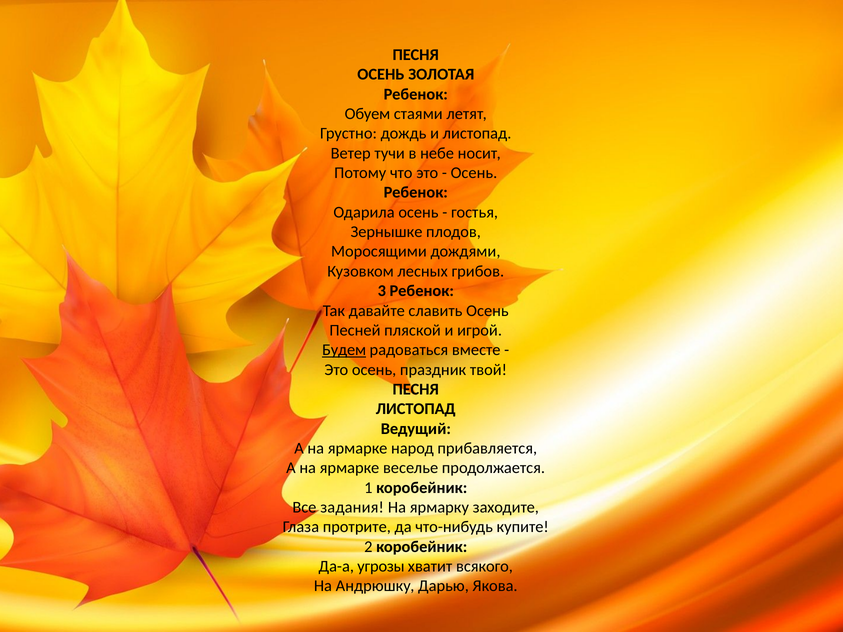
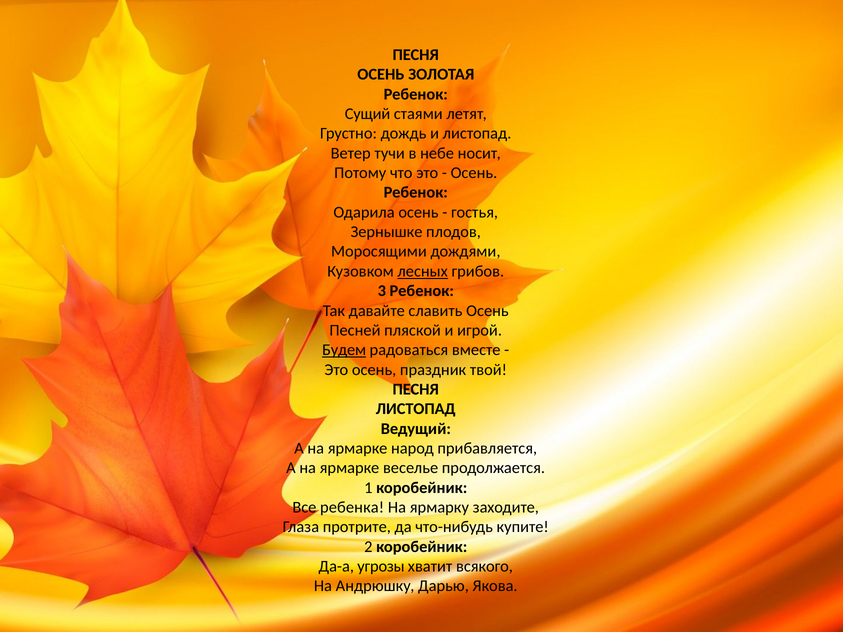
Обуем: Обуем -> Сущий
лесных underline: none -> present
задания: задания -> ребенка
